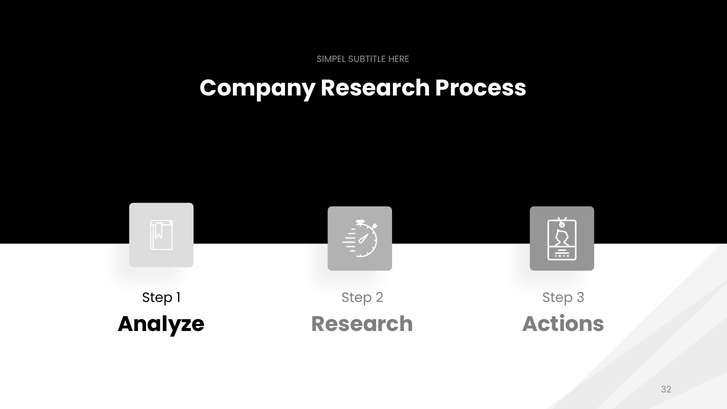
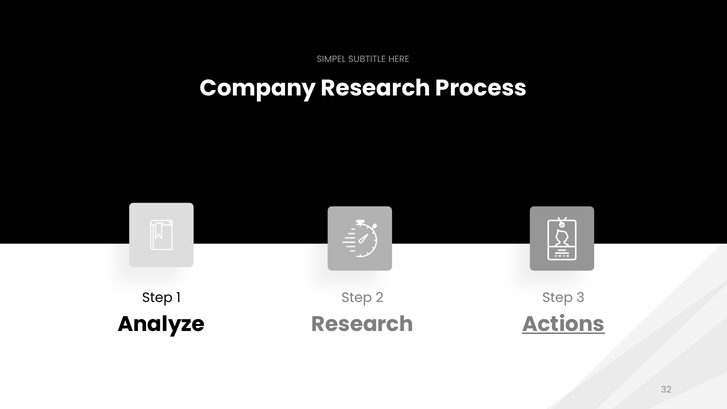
Actions underline: none -> present
